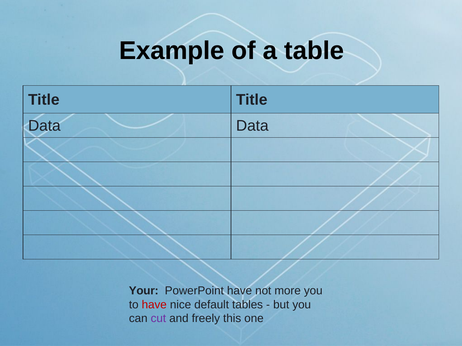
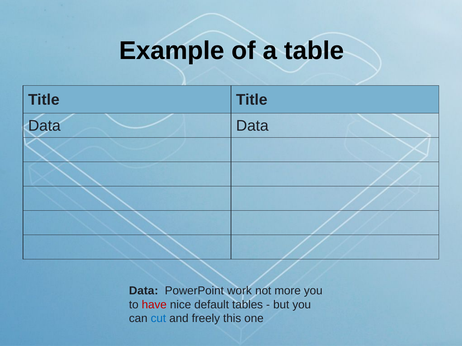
Your at (144, 291): Your -> Data
PowerPoint have: have -> work
cut colour: purple -> blue
